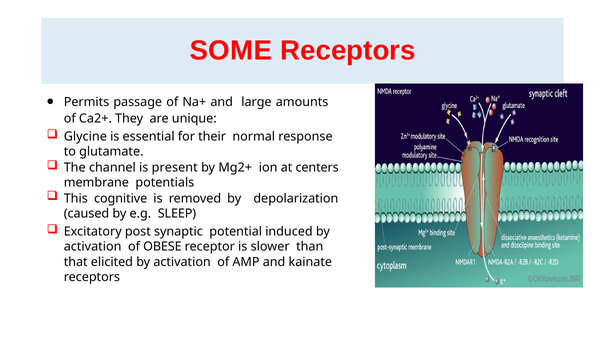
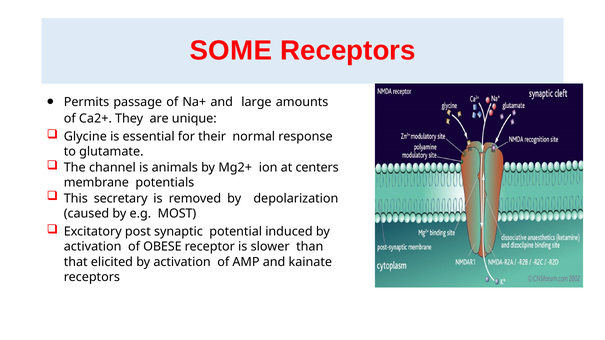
present: present -> animals
cognitive: cognitive -> secretary
SLEEP: SLEEP -> MOST
